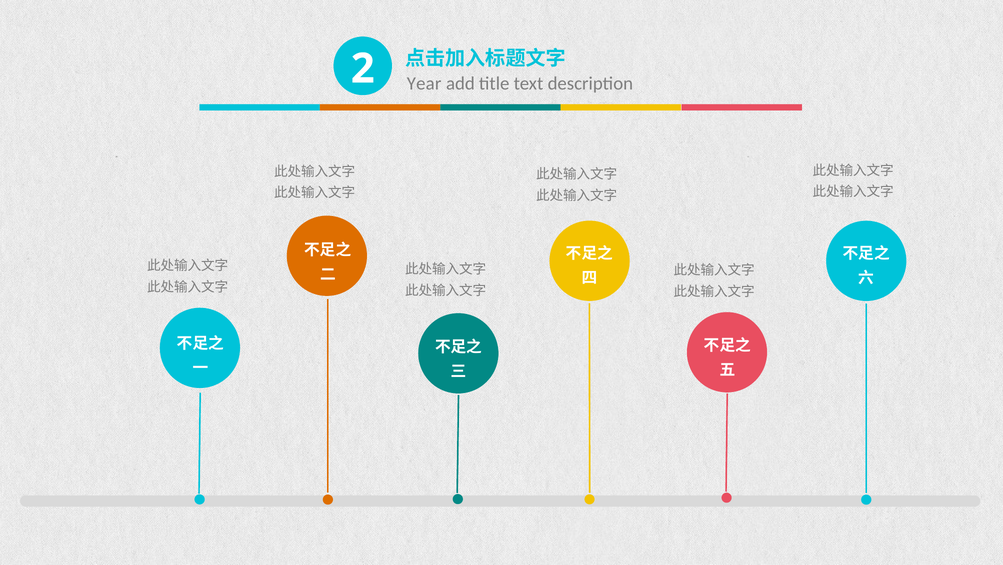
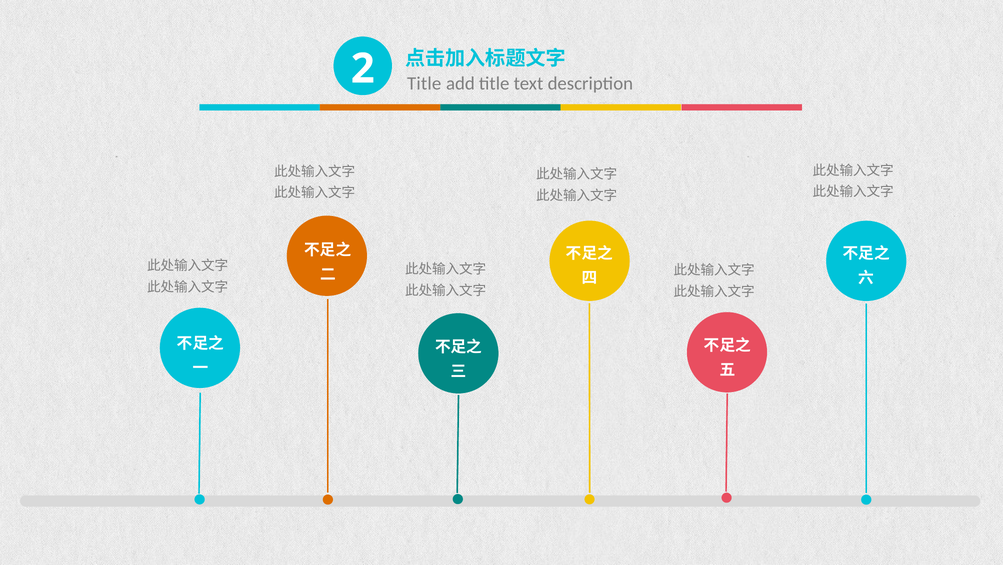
Year at (424, 83): Year -> Title
